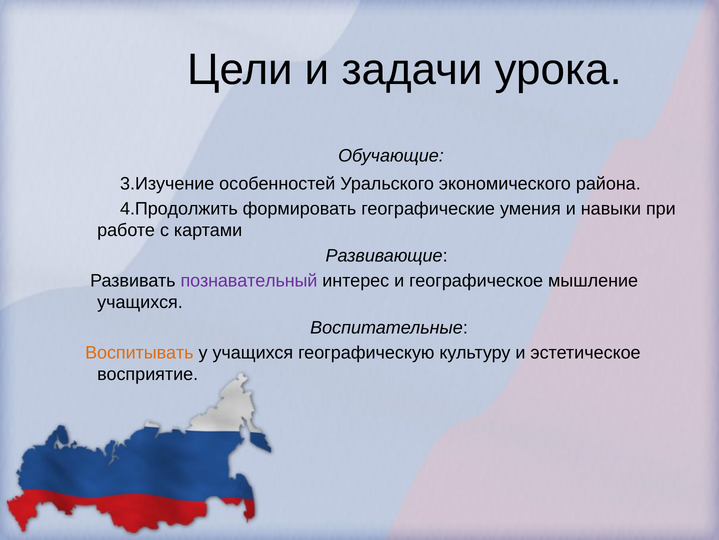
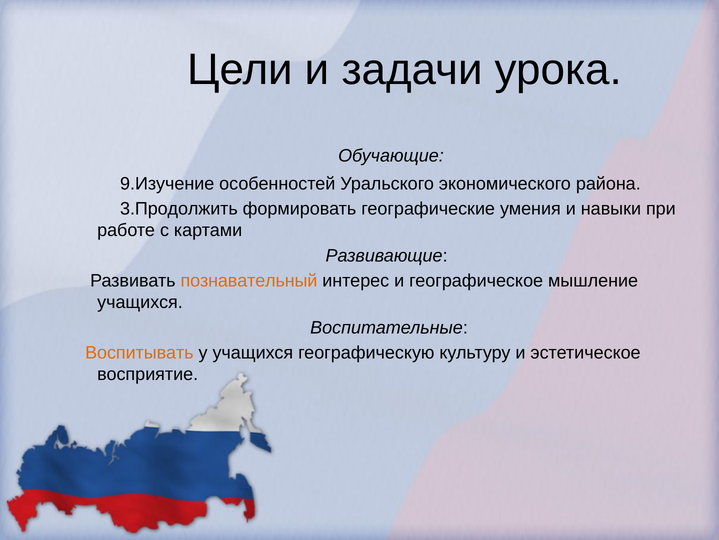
3.Изучение: 3.Изучение -> 9.Изучение
4.Продолжить: 4.Продолжить -> 3.Продолжить
познавательный colour: purple -> orange
